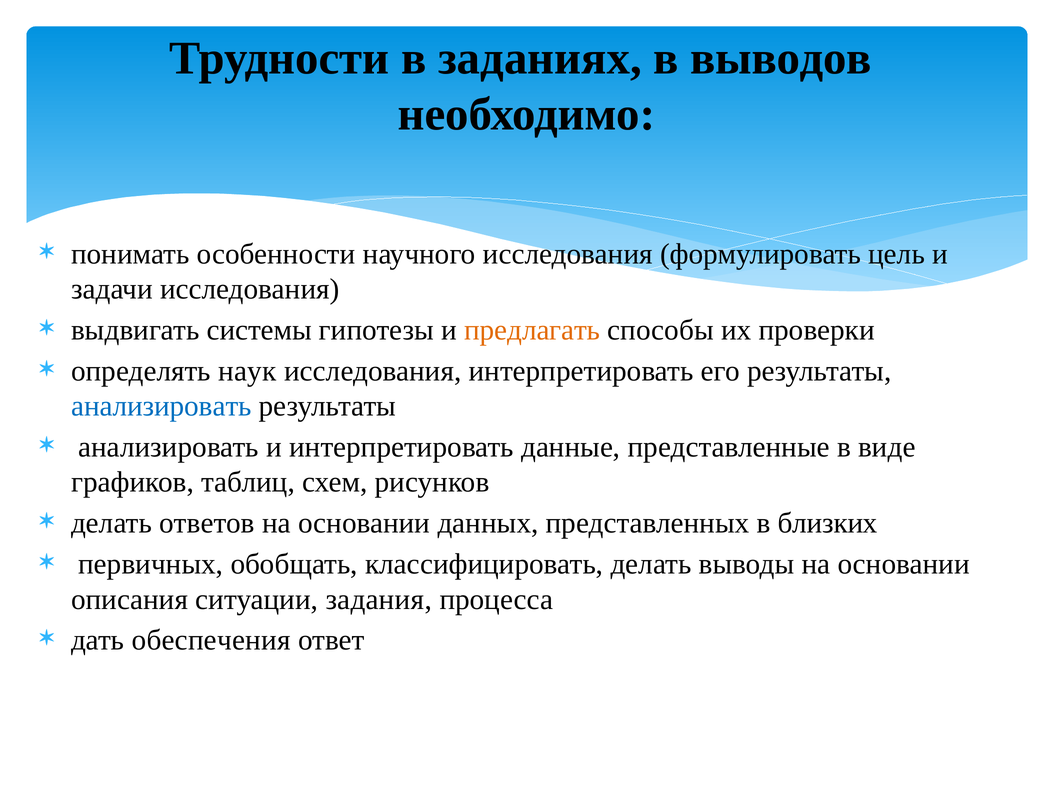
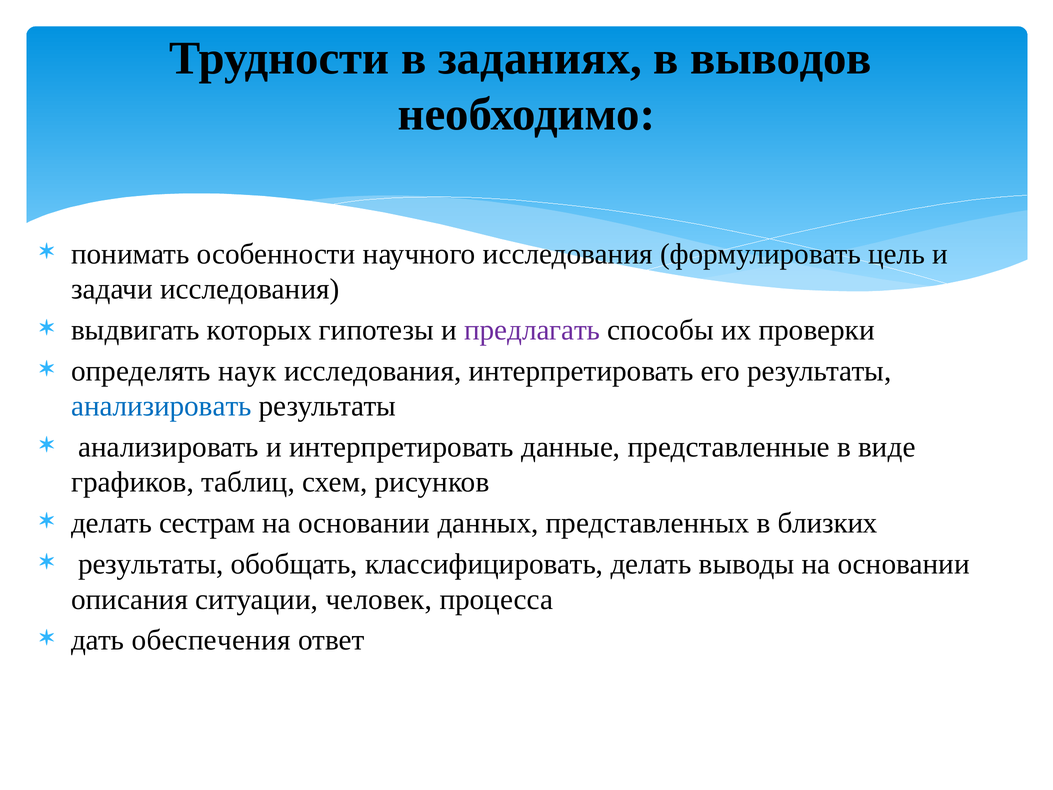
системы: системы -> которых
предлагать colour: orange -> purple
ответов: ответов -> сестрам
первичных at (151, 564): первичных -> результаты
задания: задания -> человек
